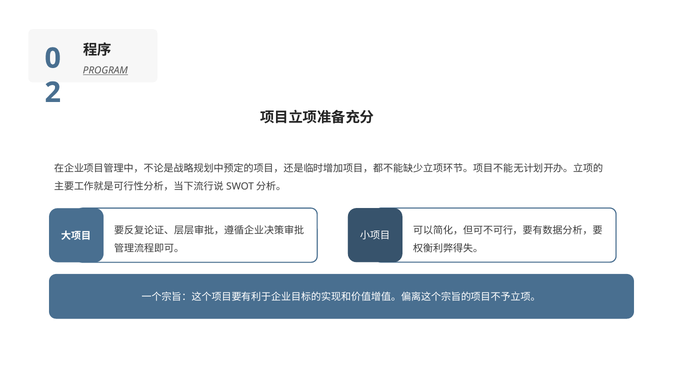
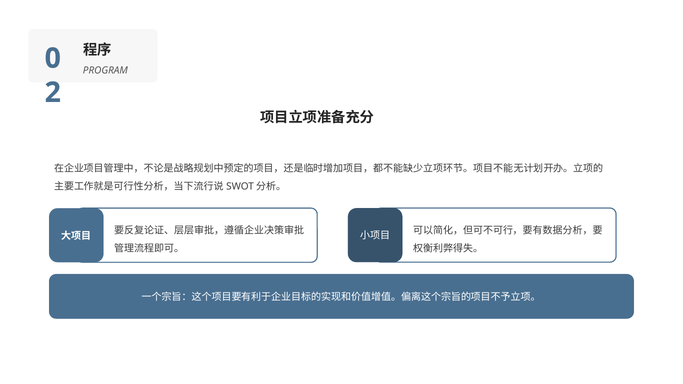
PROGRAM underline: present -> none
